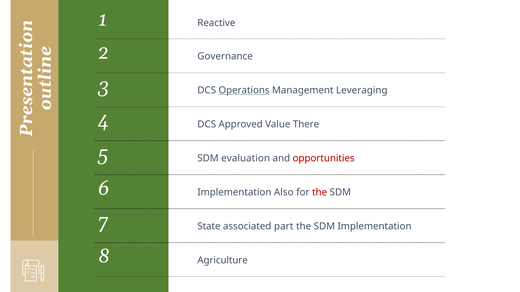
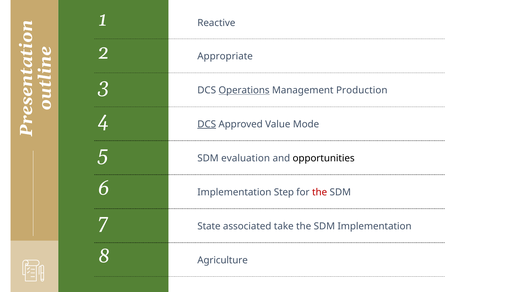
Governance: Governance -> Appropriate
Leveraging: Leveraging -> Production
DCS at (207, 124) underline: none -> present
There: There -> Mode
opportunities colour: red -> black
Also: Also -> Step
part: part -> take
